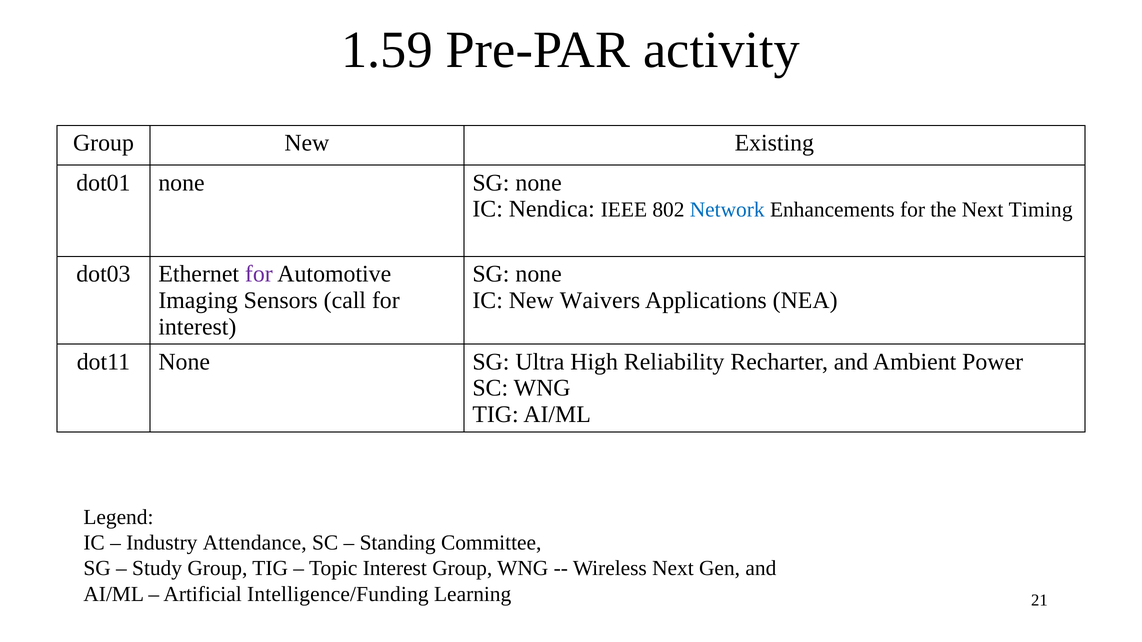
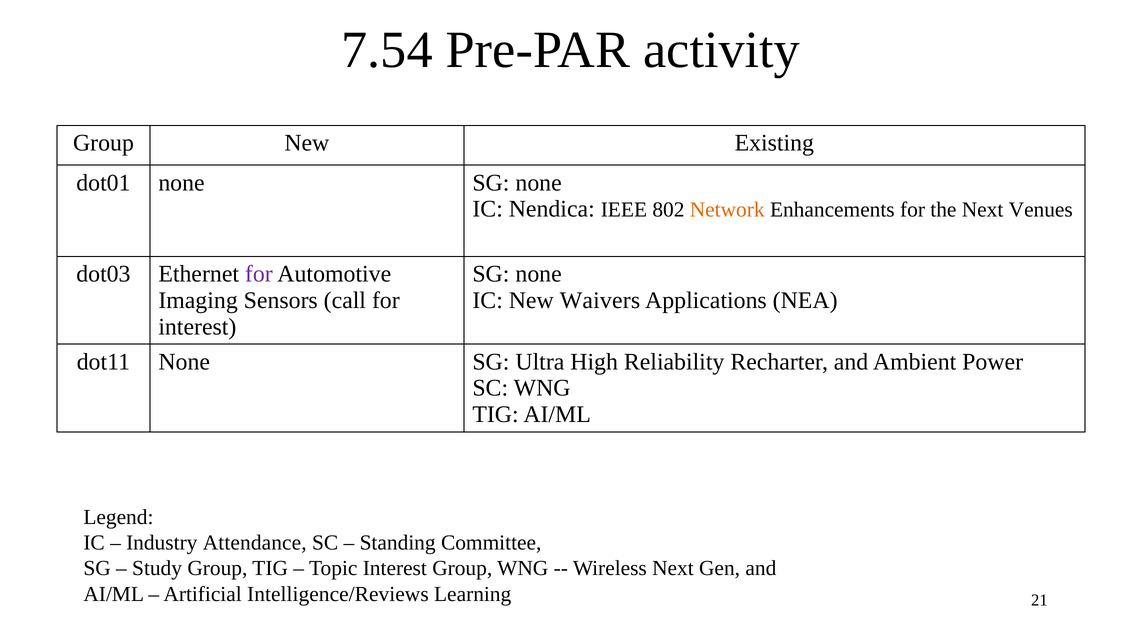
1.59: 1.59 -> 7.54
Network colour: blue -> orange
Timing: Timing -> Venues
Intelligence/Funding: Intelligence/Funding -> Intelligence/Reviews
